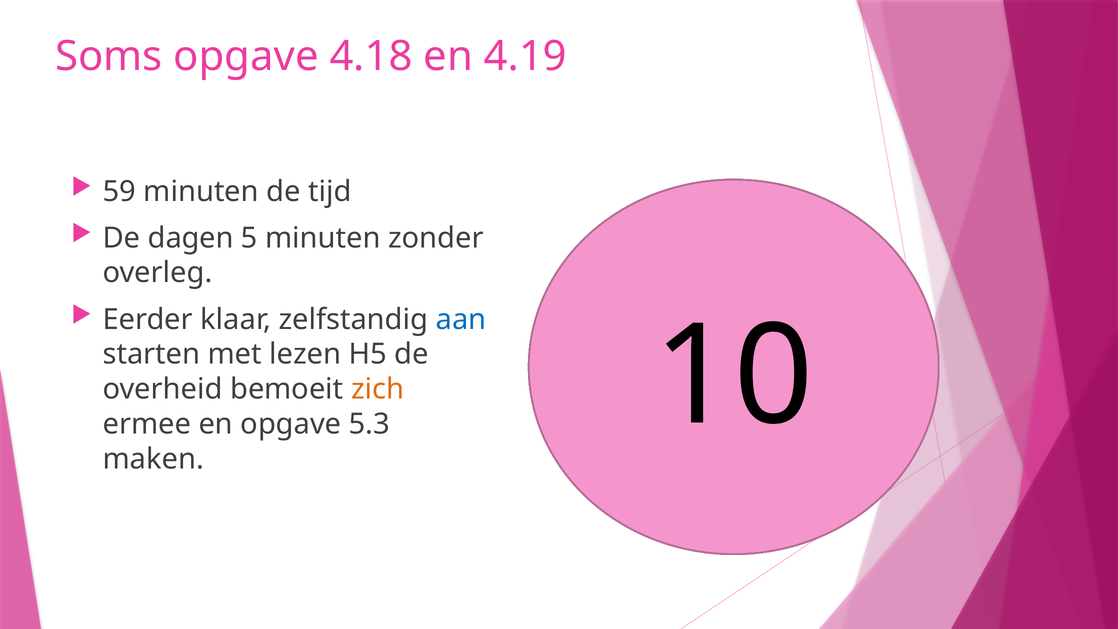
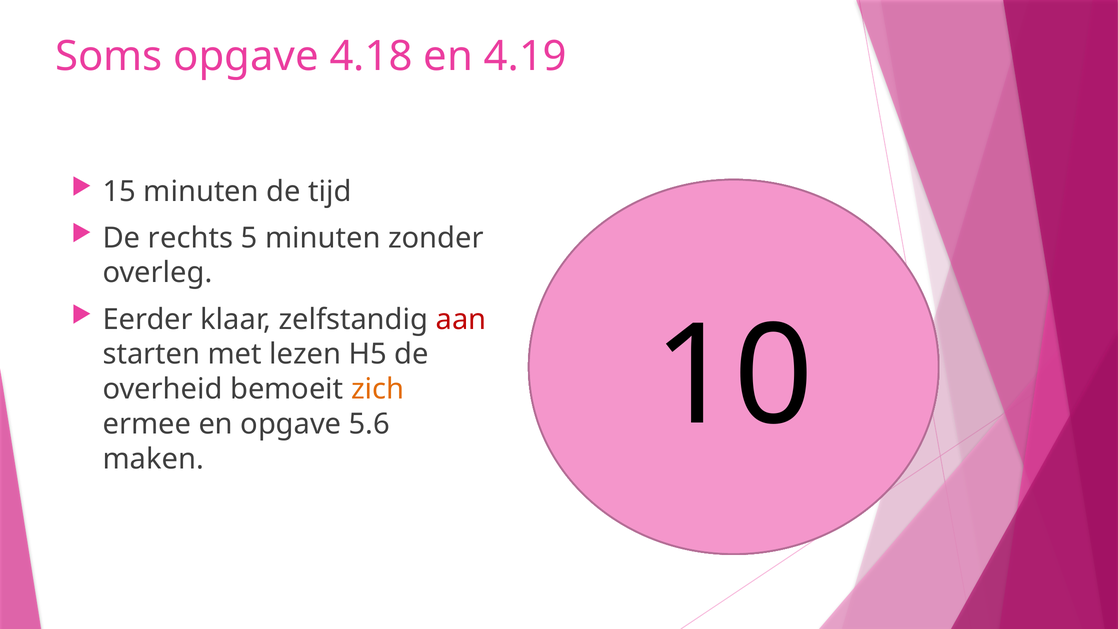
59: 59 -> 15
dagen: dagen -> rechts
aan colour: blue -> red
5.3: 5.3 -> 5.6
